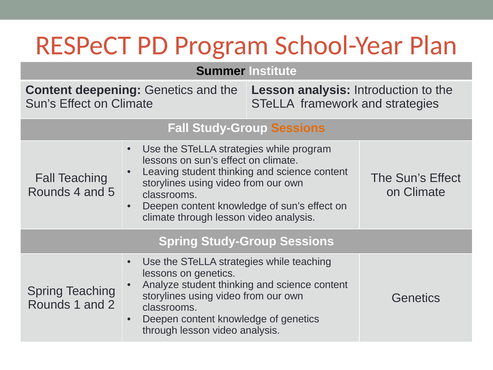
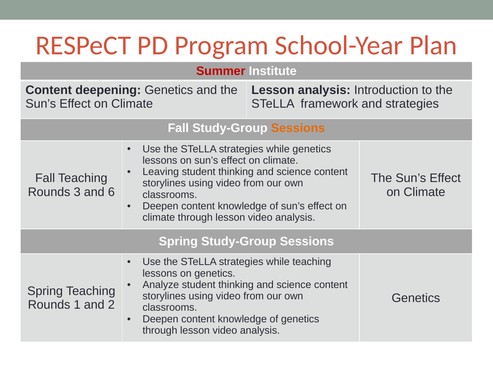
Summer colour: black -> red
while program: program -> genetics
4: 4 -> 3
5: 5 -> 6
